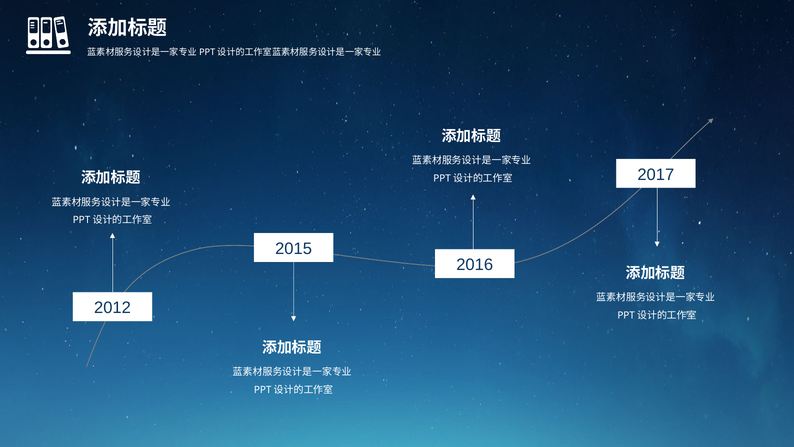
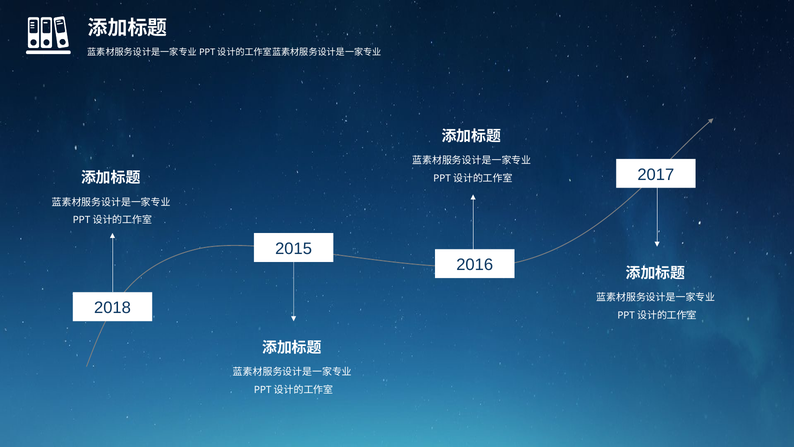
2012: 2012 -> 2018
